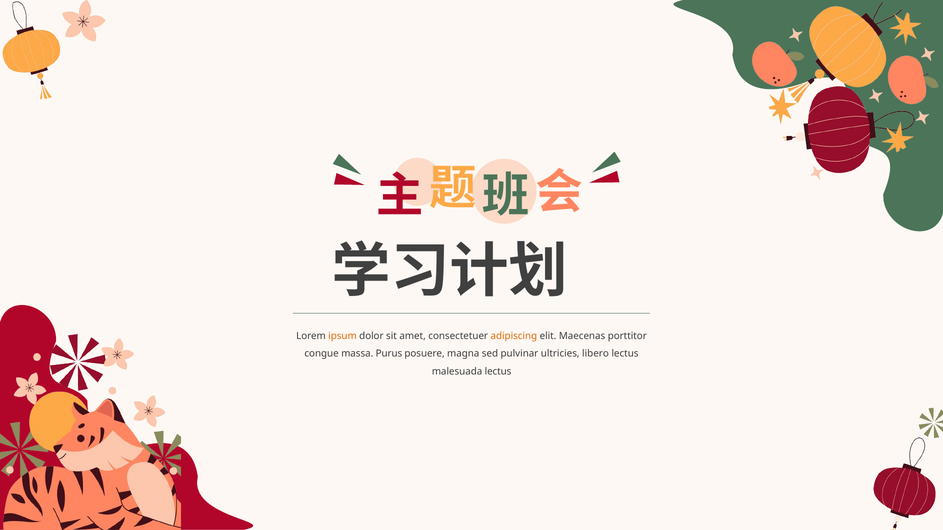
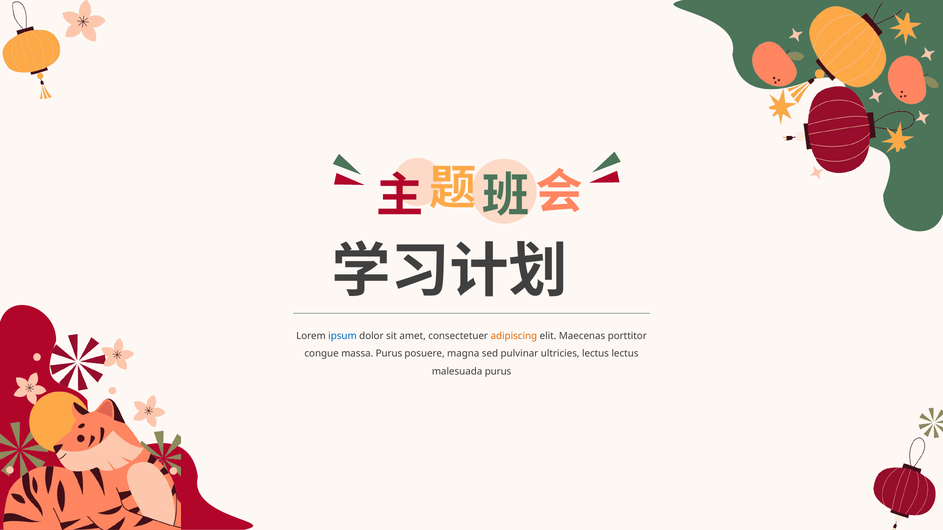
ipsum colour: orange -> blue
ultricies libero: libero -> lectus
malesuada lectus: lectus -> purus
